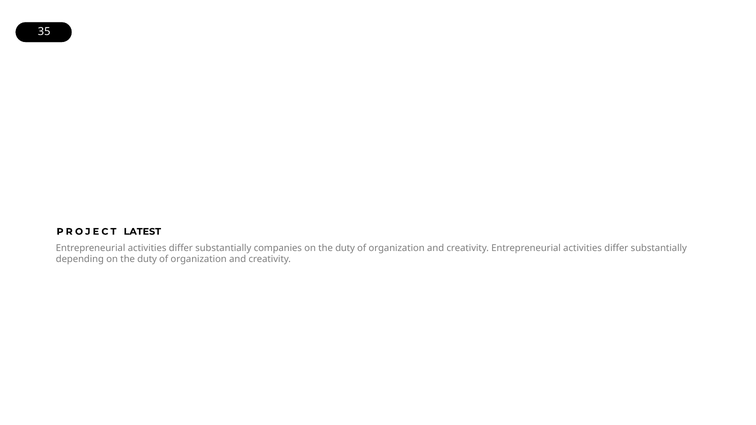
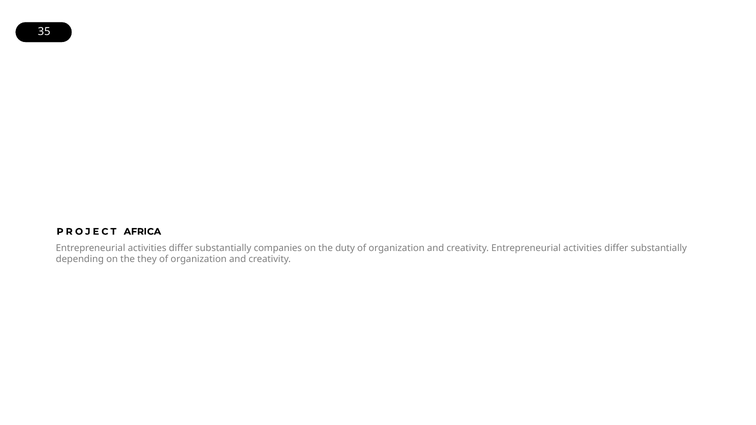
LATEST: LATEST -> AFRICA
depending on the duty: duty -> they
